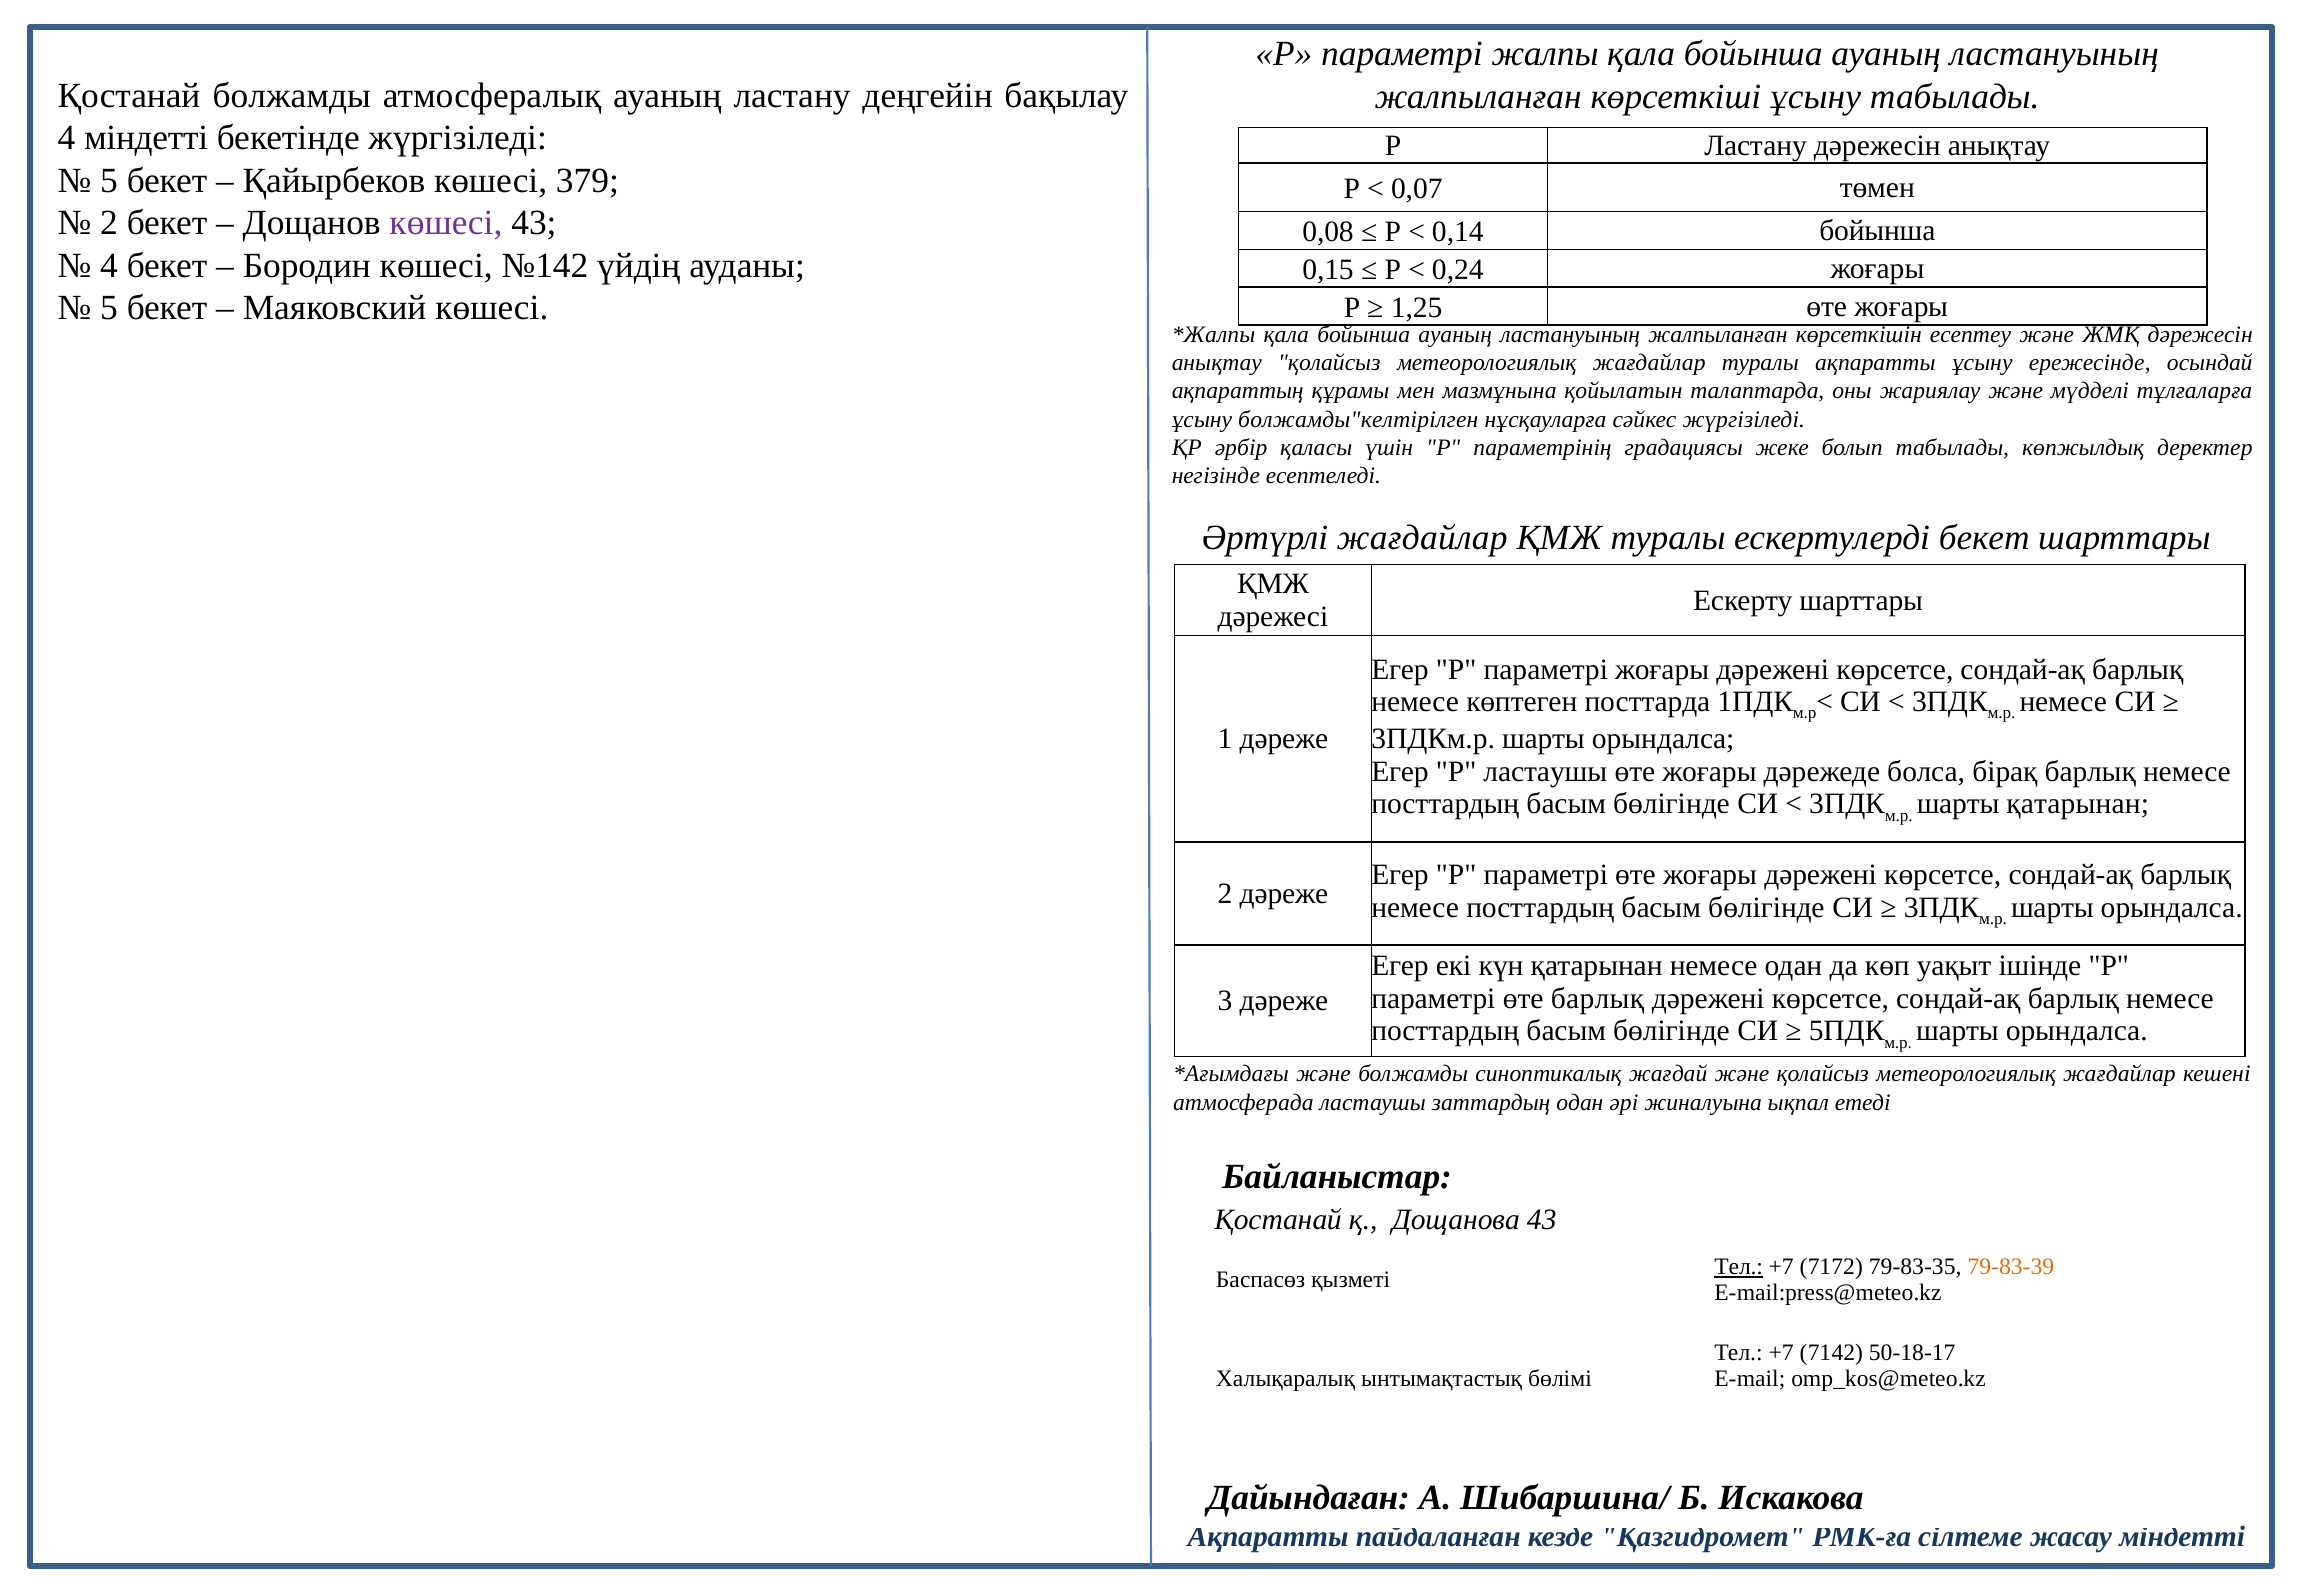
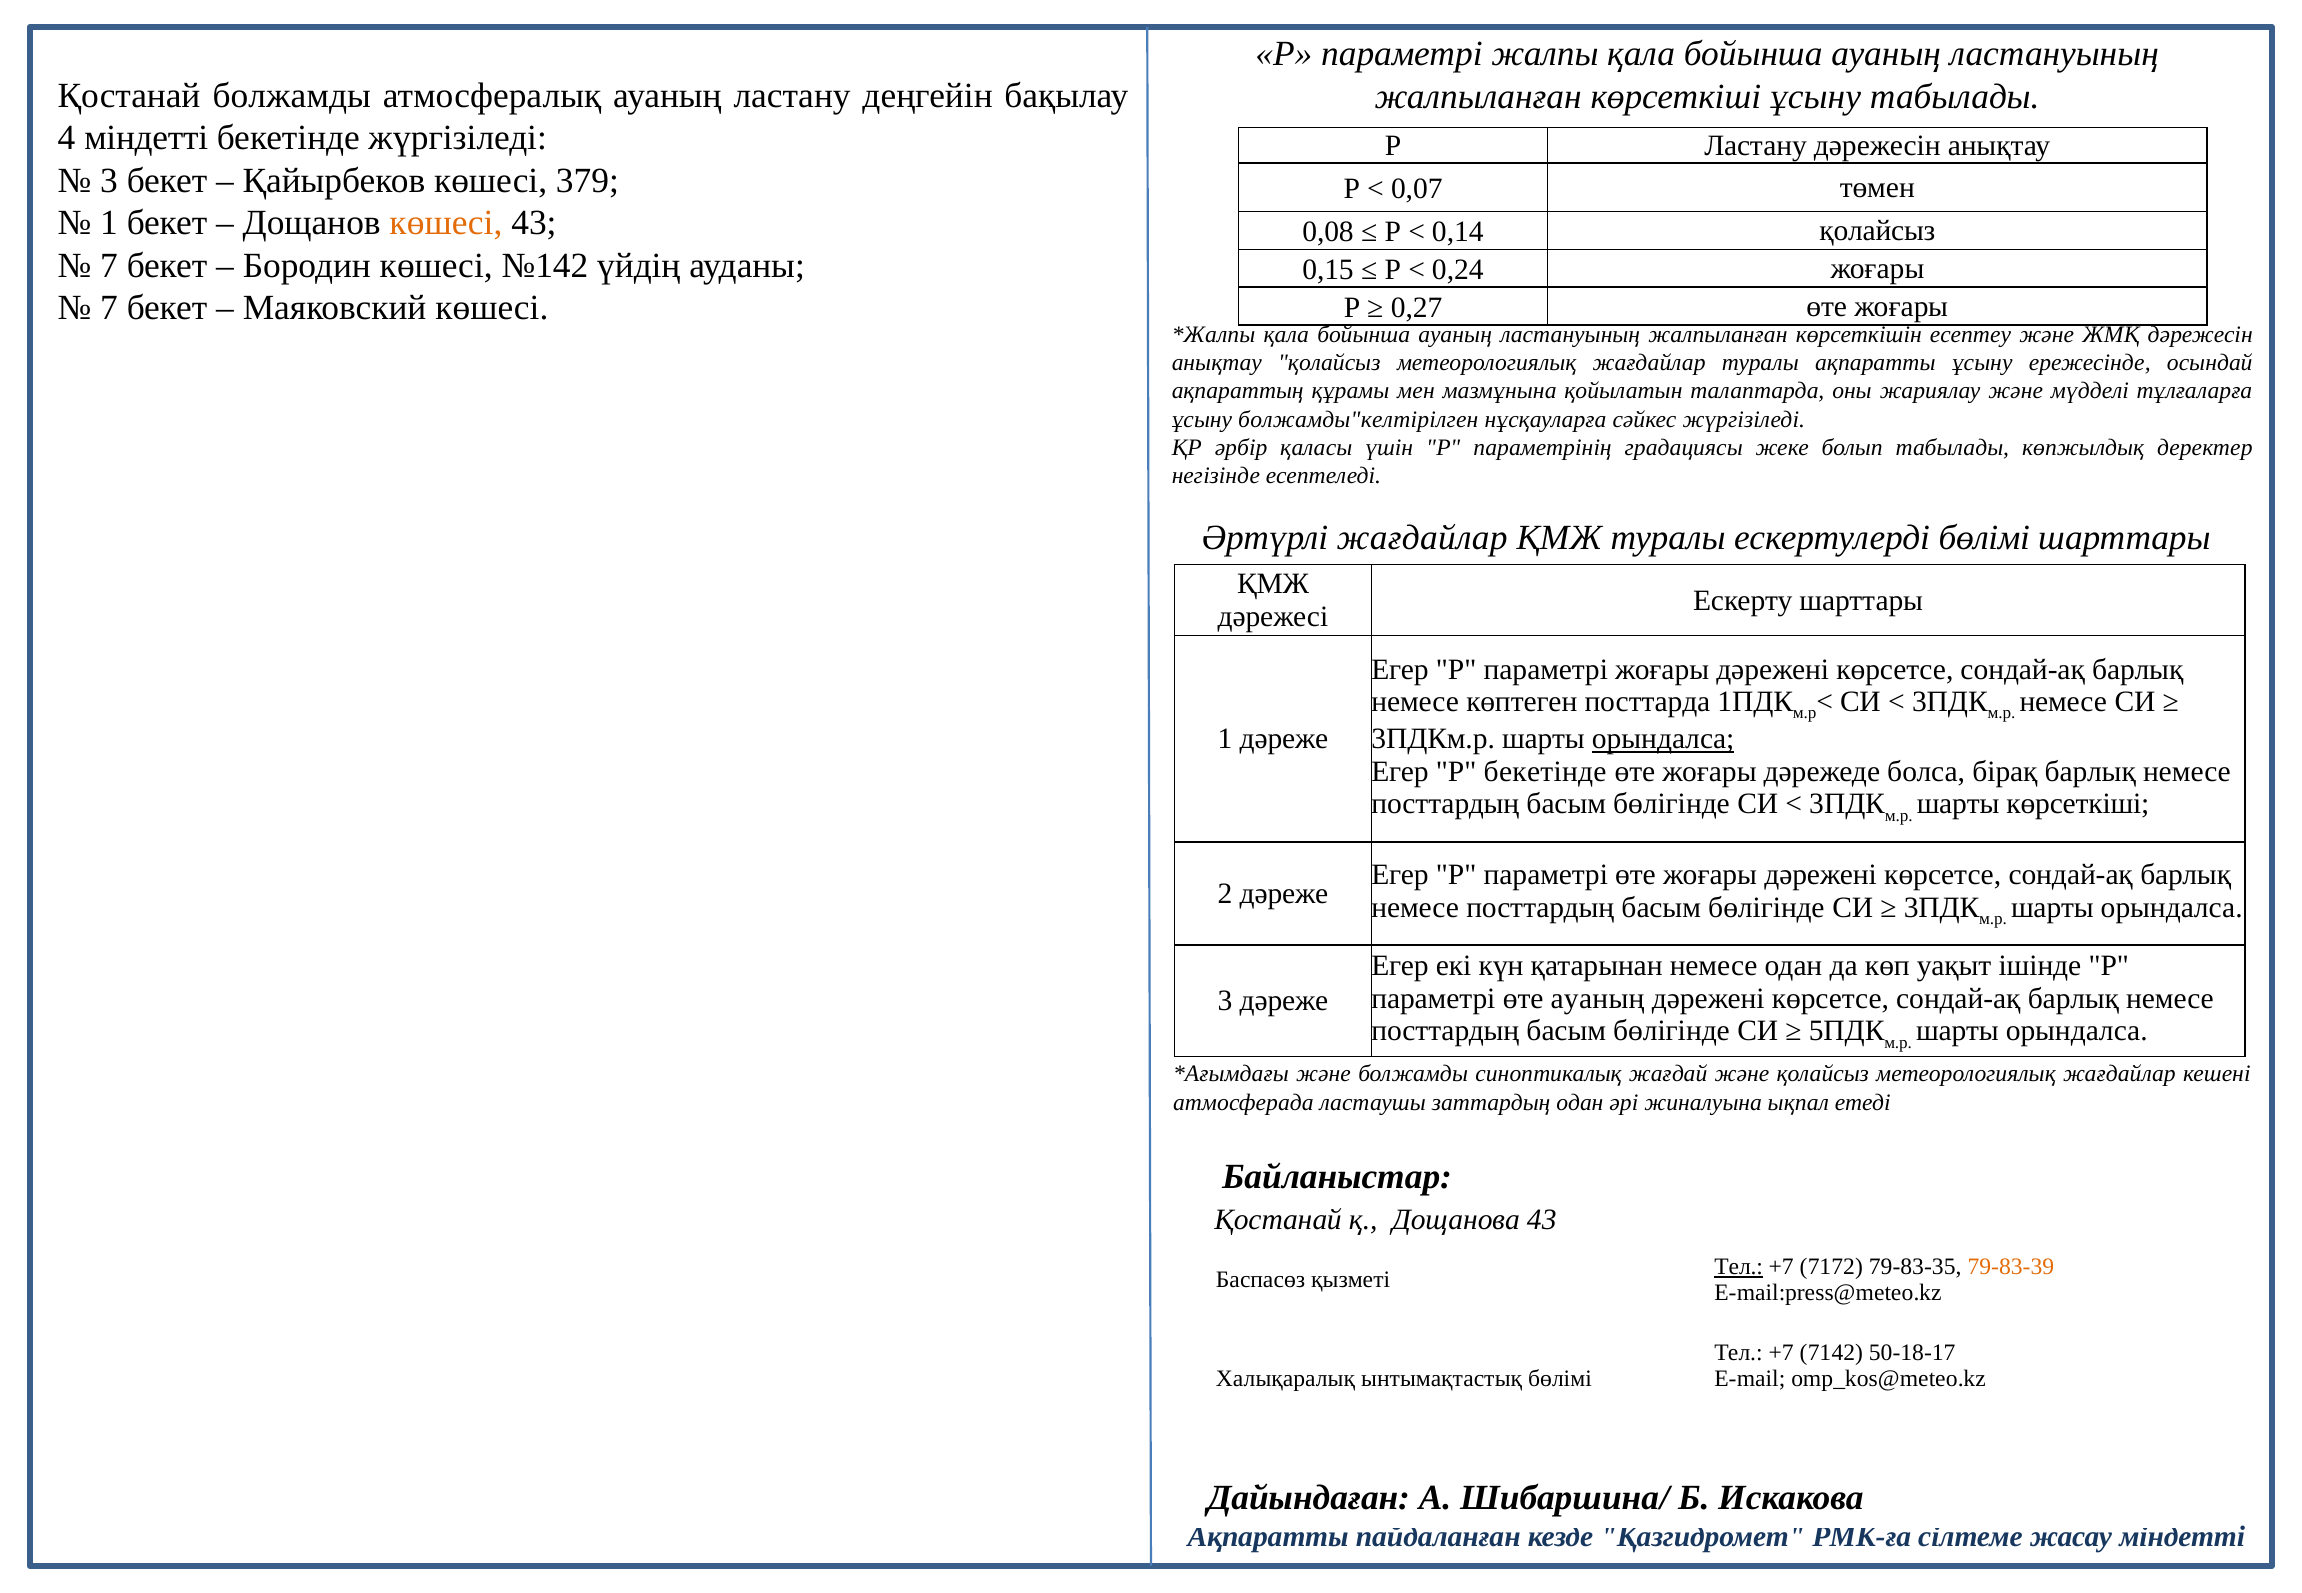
5 at (109, 181): 5 -> 3
2 at (109, 223): 2 -> 1
көшесі at (446, 223) colour: purple -> orange
0,14 бойынша: бойынша -> қолайсыз
4 at (109, 266): 4 -> 7
5 at (109, 308): 5 -> 7
1,25: 1,25 -> 0,27
ескертулерді бекет: бекет -> бөлімі
орындалса at (1663, 739) underline: none -> present
P ластаушы: ластаушы -> бекетінде
шарты қатарынан: қатарынан -> көрсеткіші
өте барлық: барлық -> ауаның
